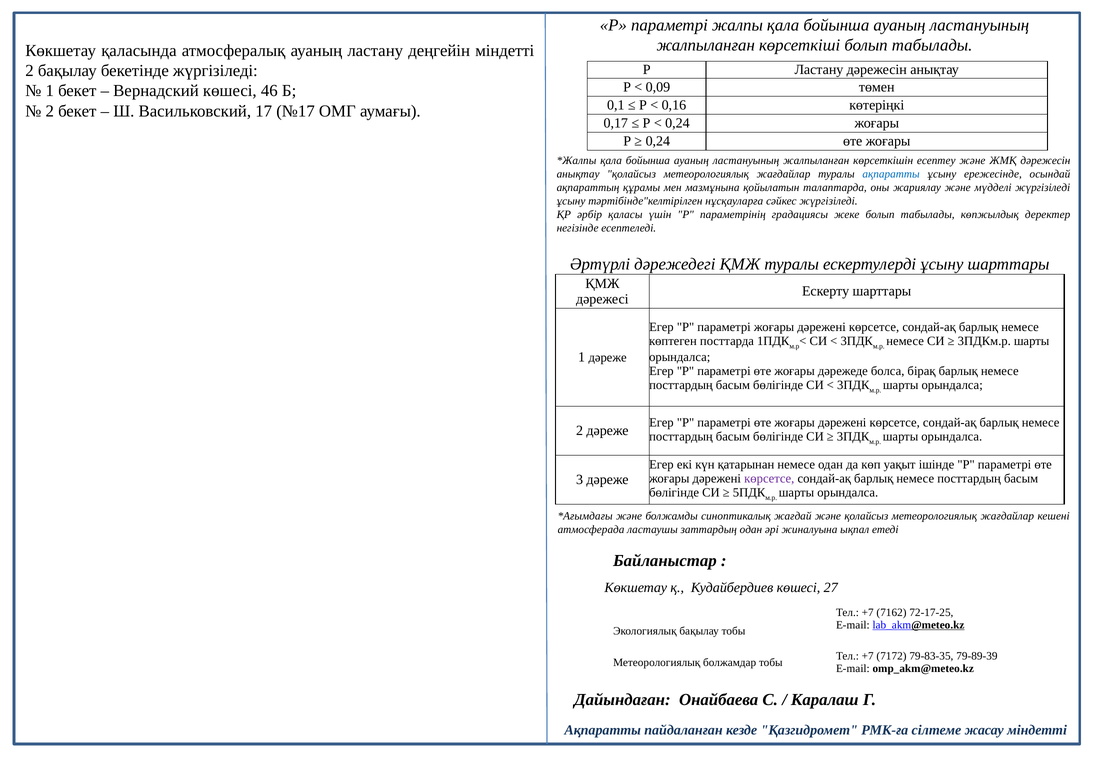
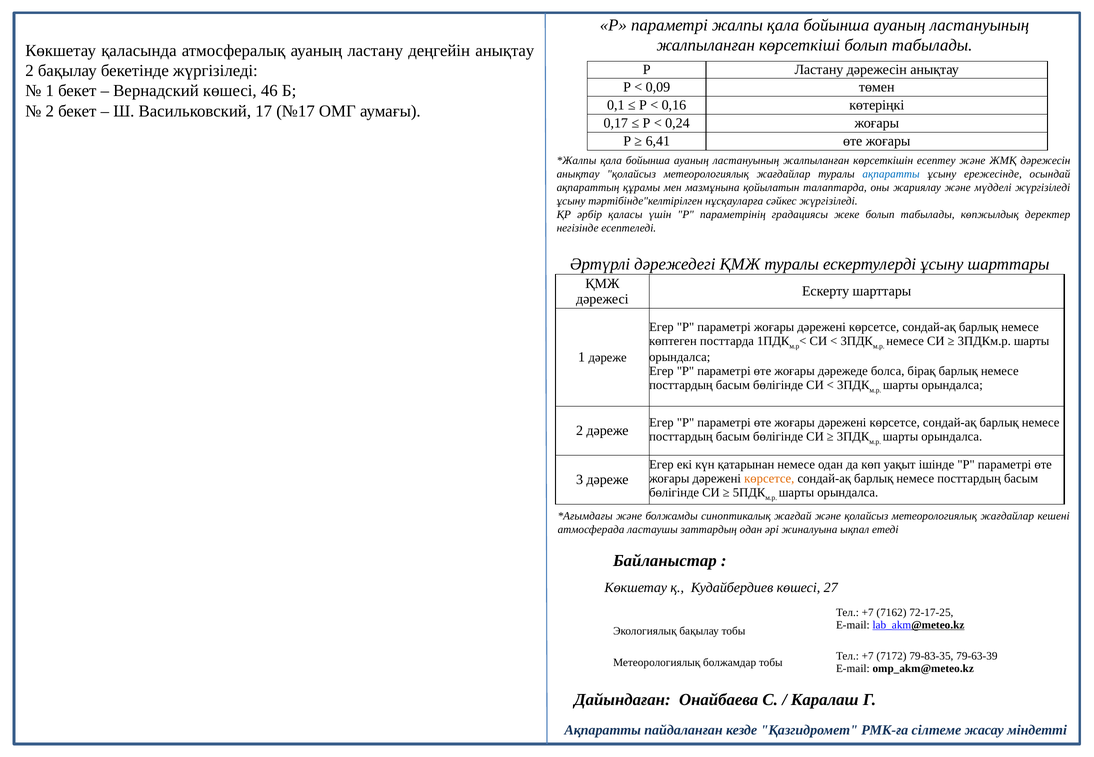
деңгейін міндетті: міндетті -> анықтау
0,24 at (658, 141): 0,24 -> 6,41
көрсетсе at (769, 479) colour: purple -> orange
79-89-39: 79-89-39 -> 79-63-39
